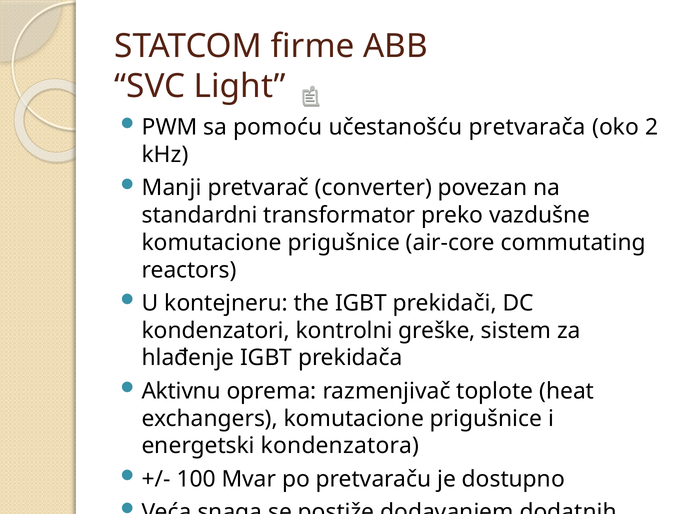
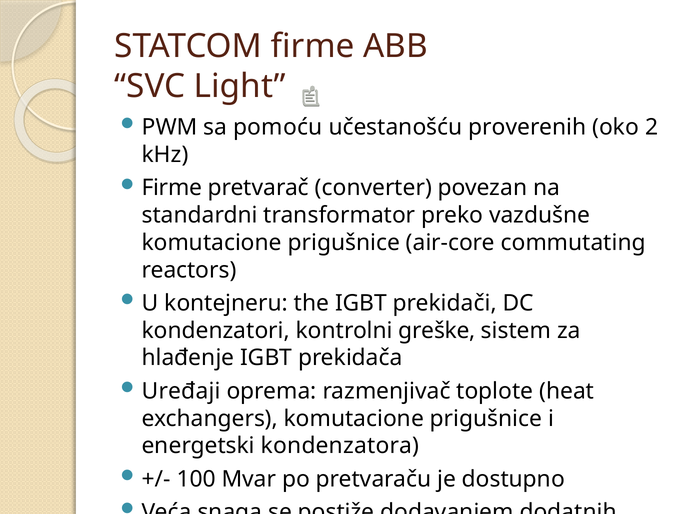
pretvarača: pretvarača -> proverenih
Manji at (172, 188): Manji -> Firme
Aktivnu: Aktivnu -> Uređaji
